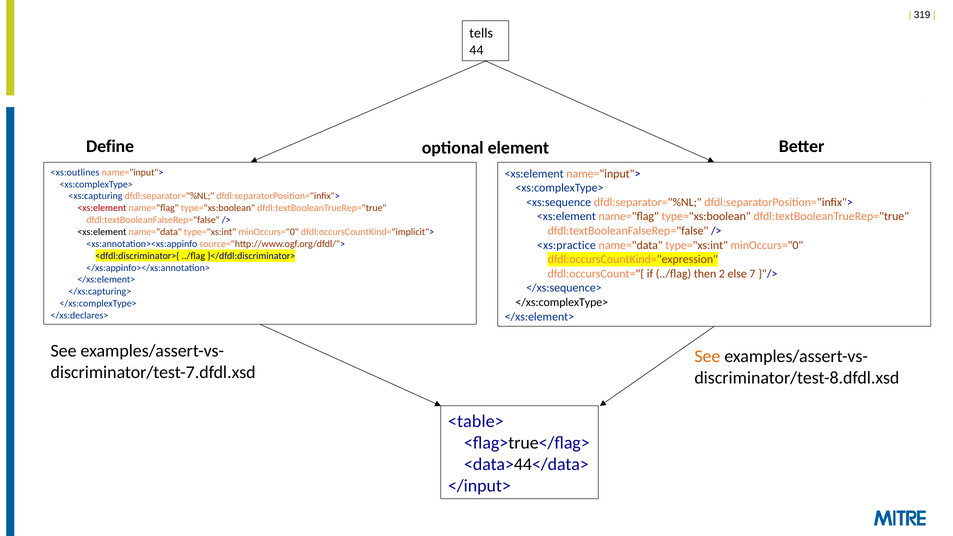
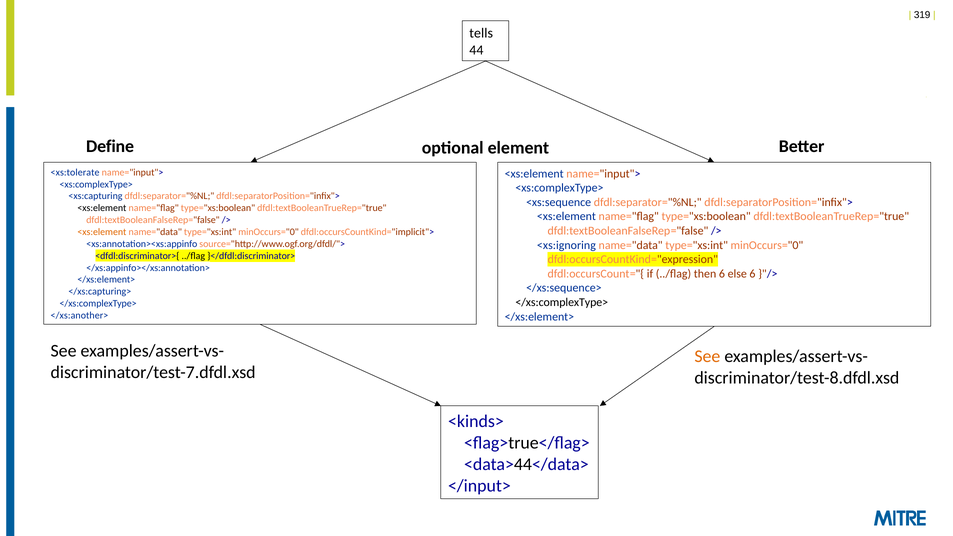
<xs:outlines: <xs:outlines -> <xs:tolerate
<xs:element at (102, 208) colour: red -> black
<xs:element at (102, 232) colour: black -> orange
<xs:practice: <xs:practice -> <xs:ignoring
then 2: 2 -> 6
else 7: 7 -> 6
</xs:declares>: </xs:declares> -> </xs:another>
<table>: <table> -> <kinds>
